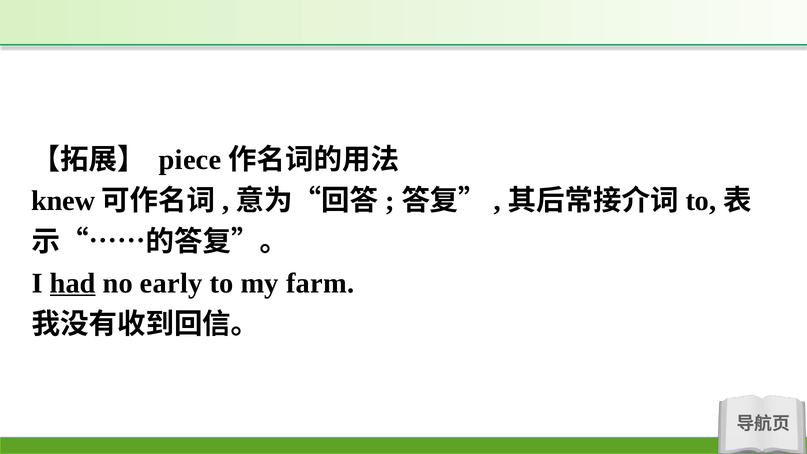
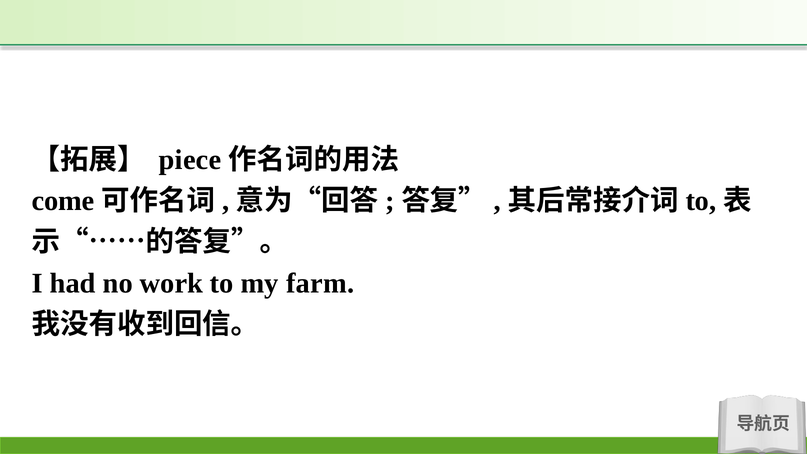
knew: knew -> come
had underline: present -> none
early: early -> work
